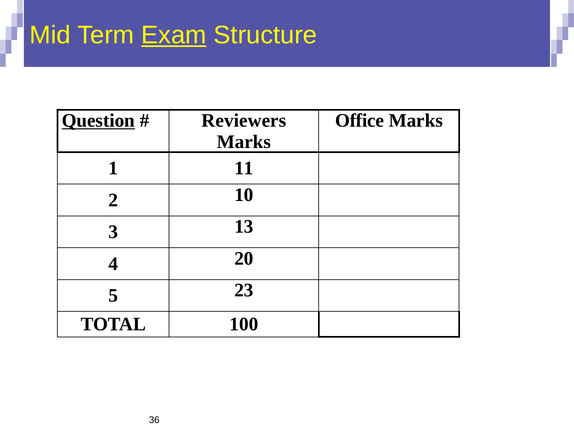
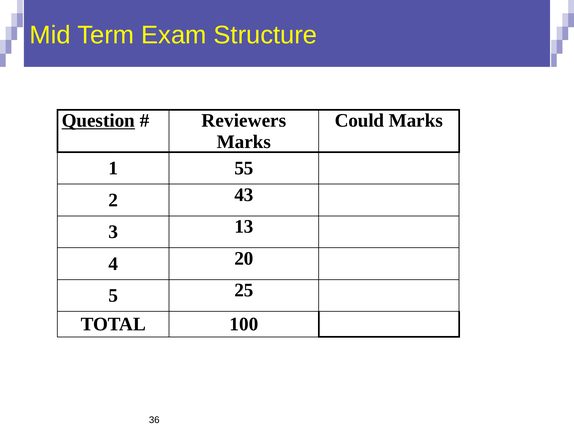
Exam underline: present -> none
Office: Office -> Could
11: 11 -> 55
10: 10 -> 43
23: 23 -> 25
